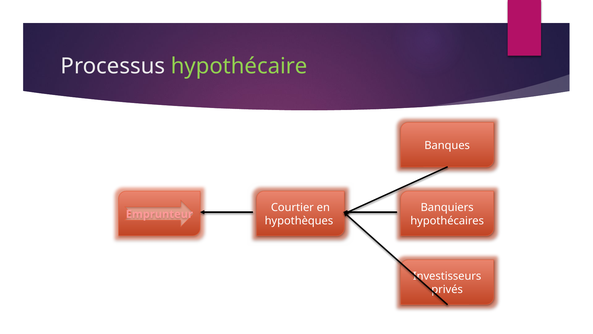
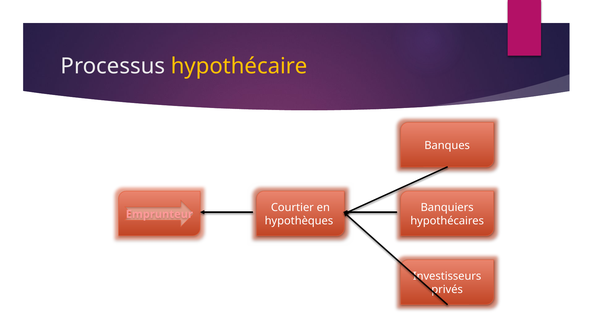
hypothécaire colour: light green -> yellow
